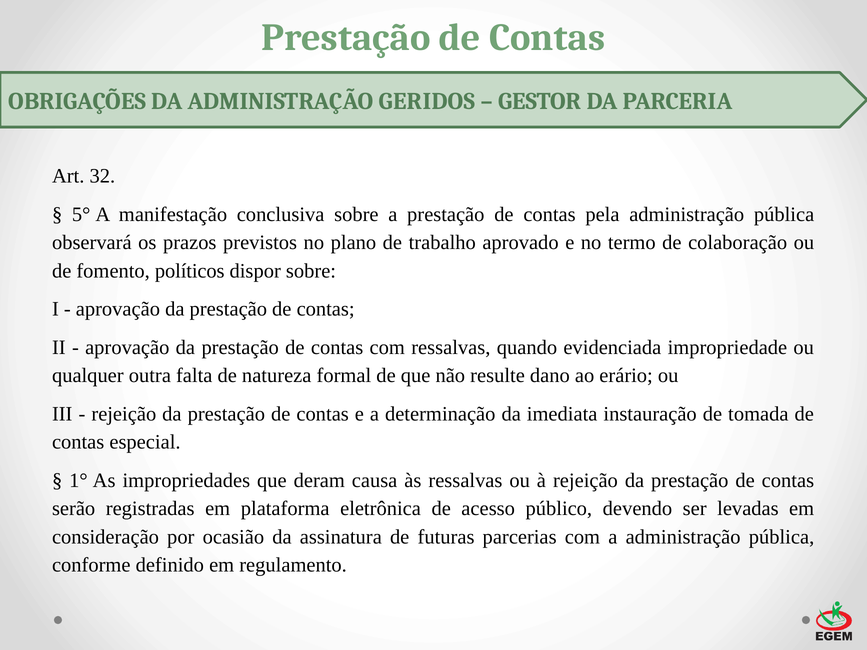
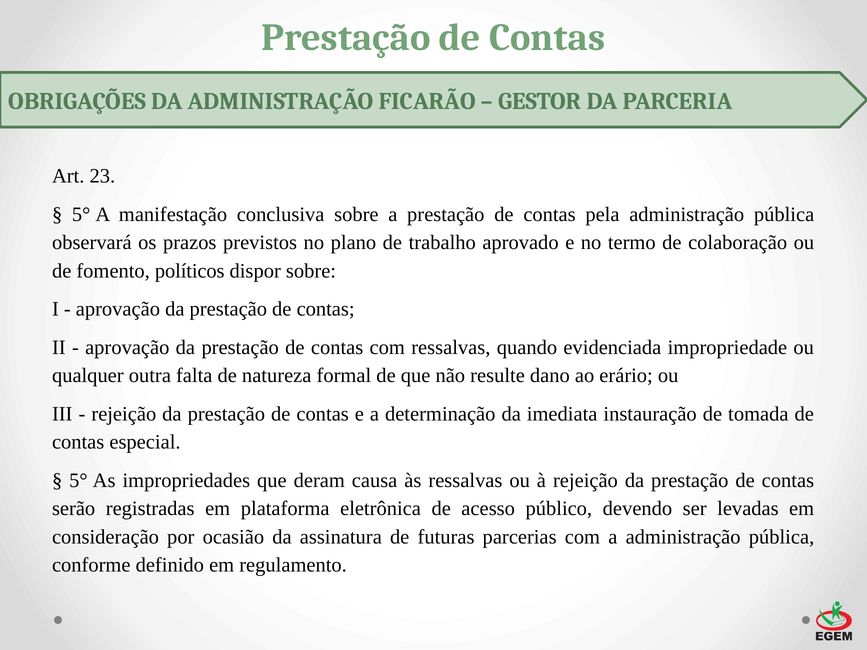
GERIDOS: GERIDOS -> FICARÃO
32: 32 -> 23
1° at (78, 481): 1° -> 5°
